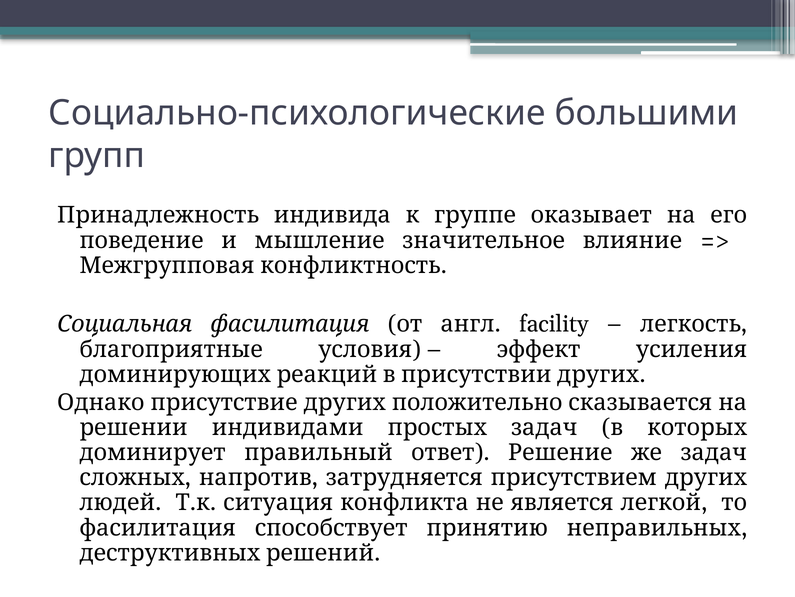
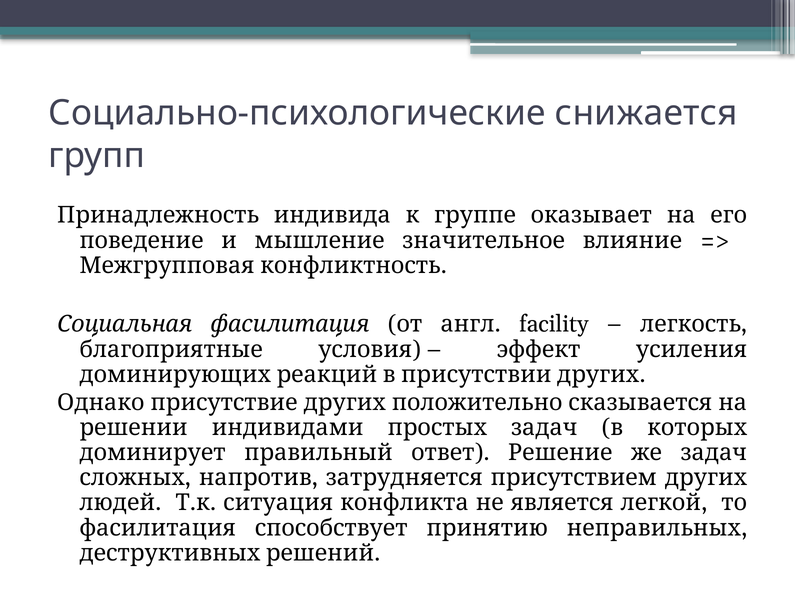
большими: большими -> снижается
